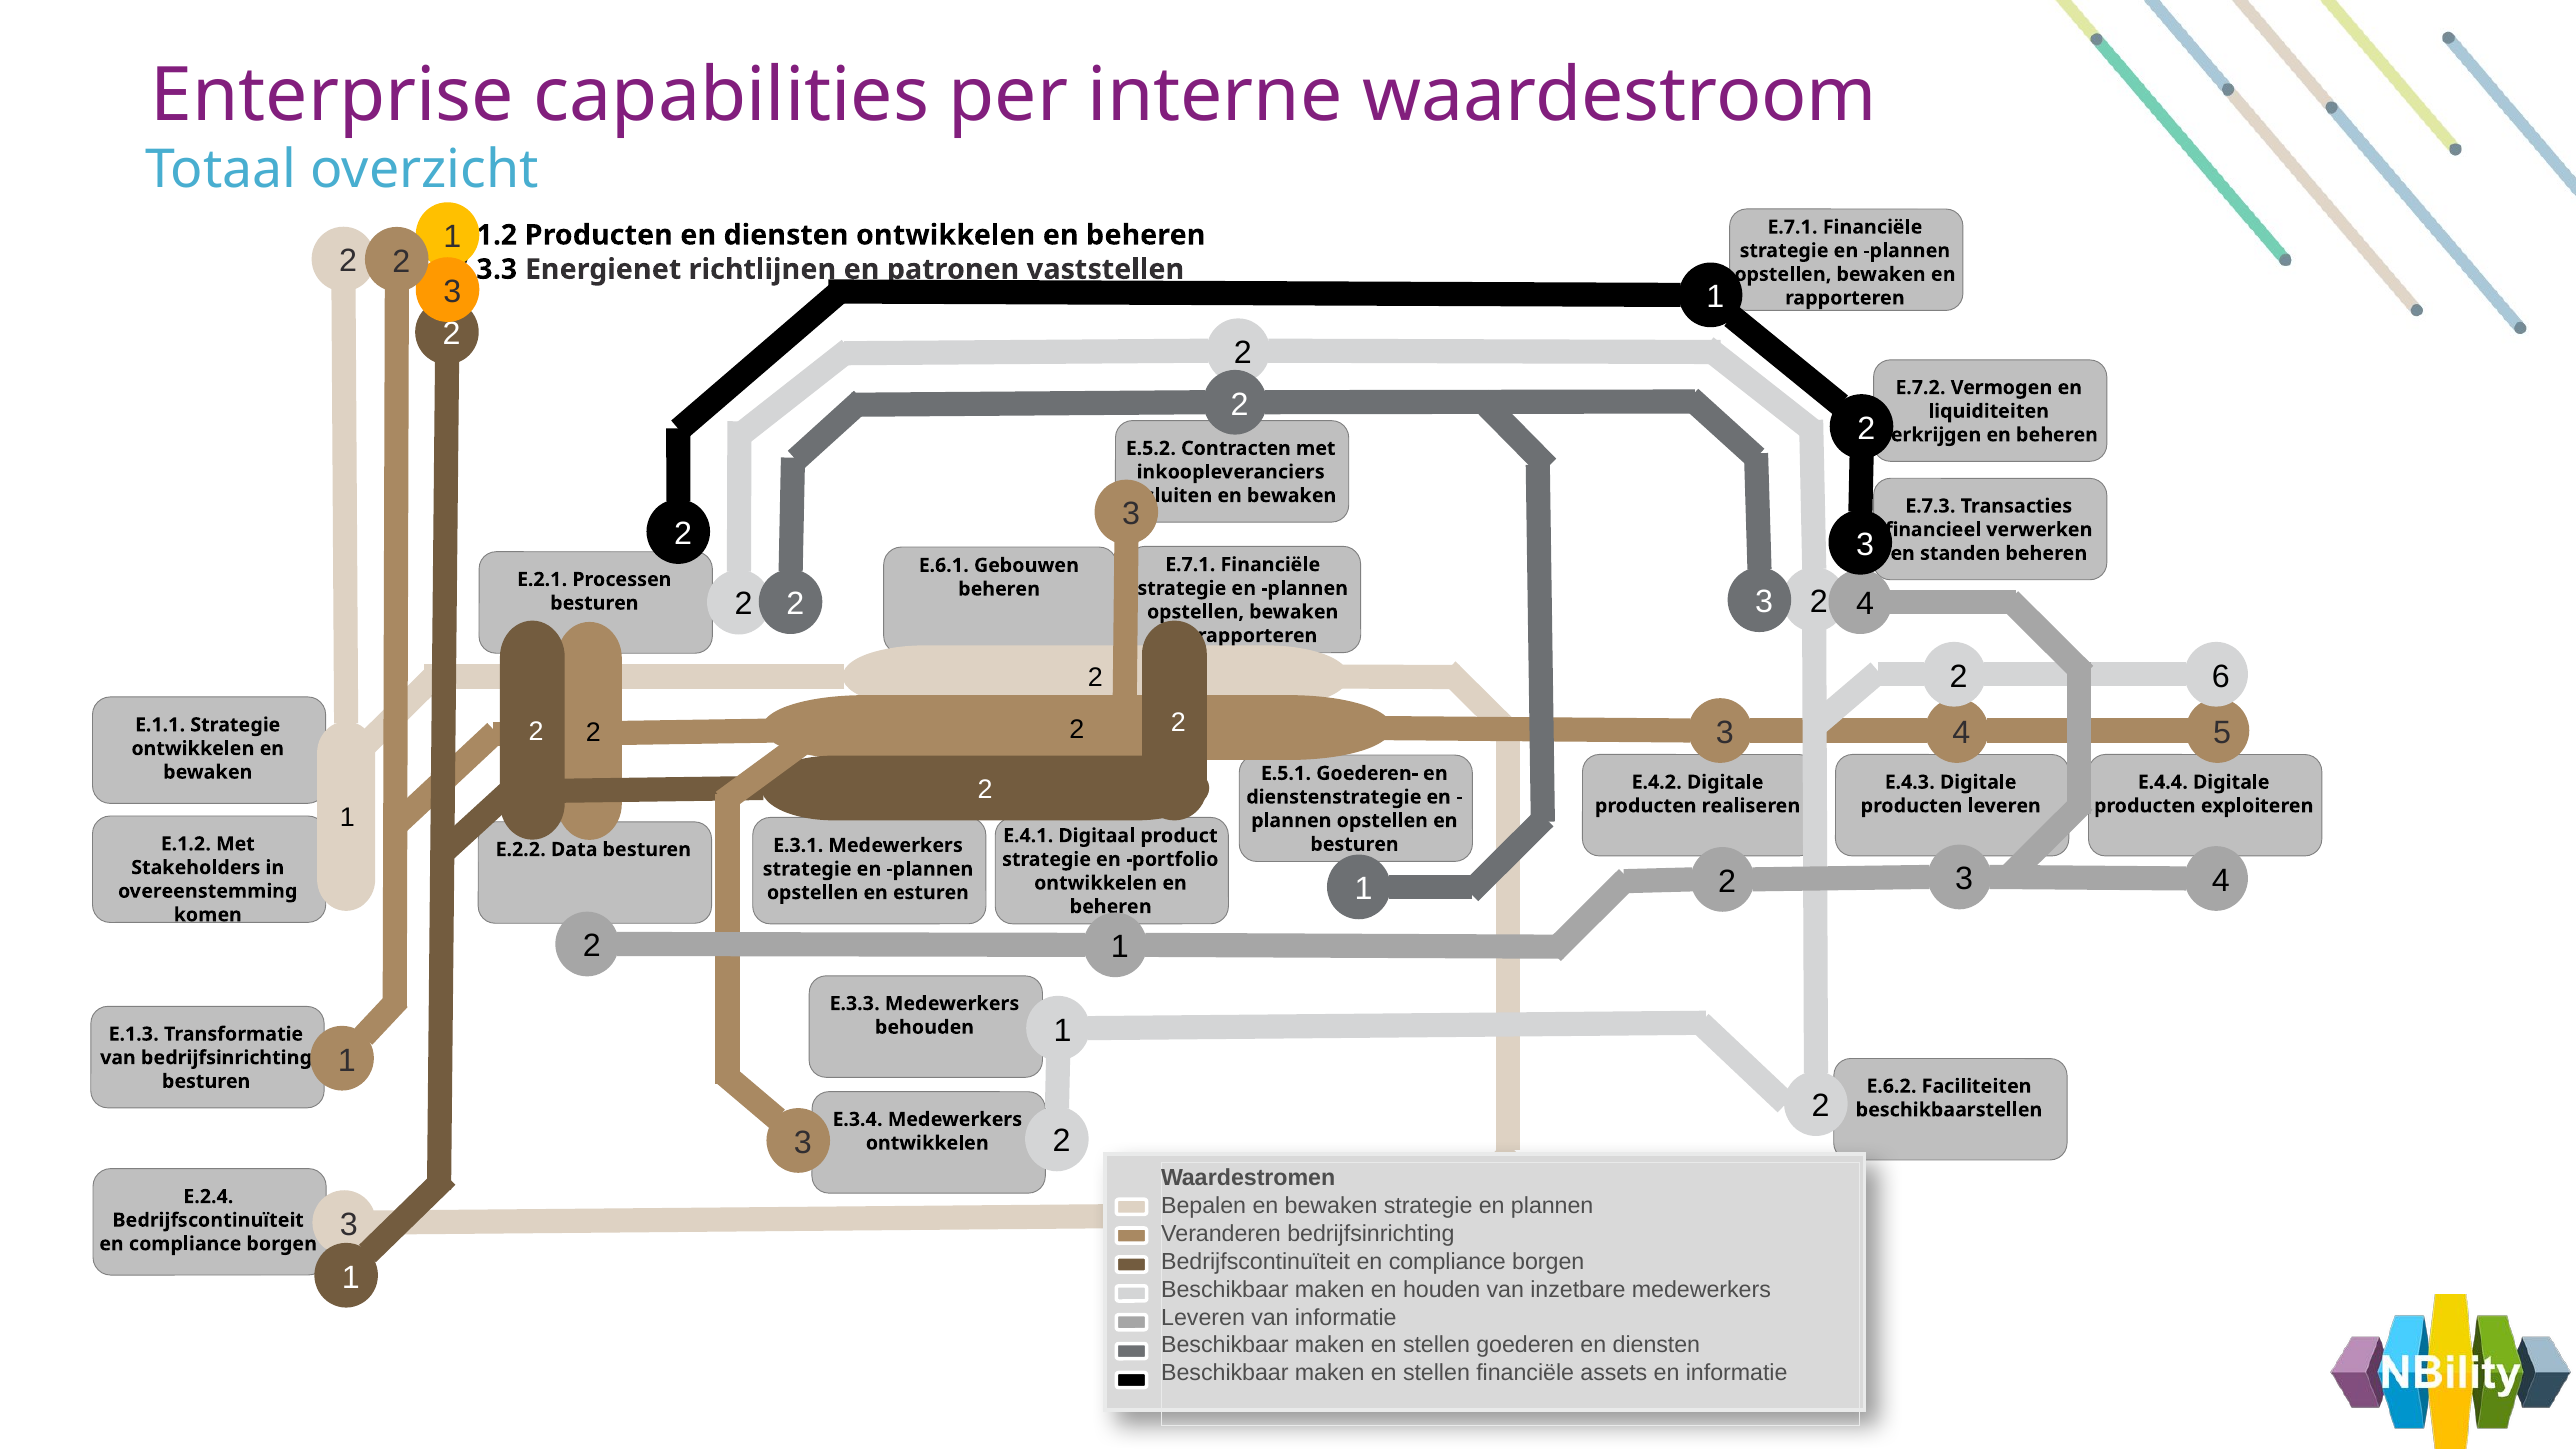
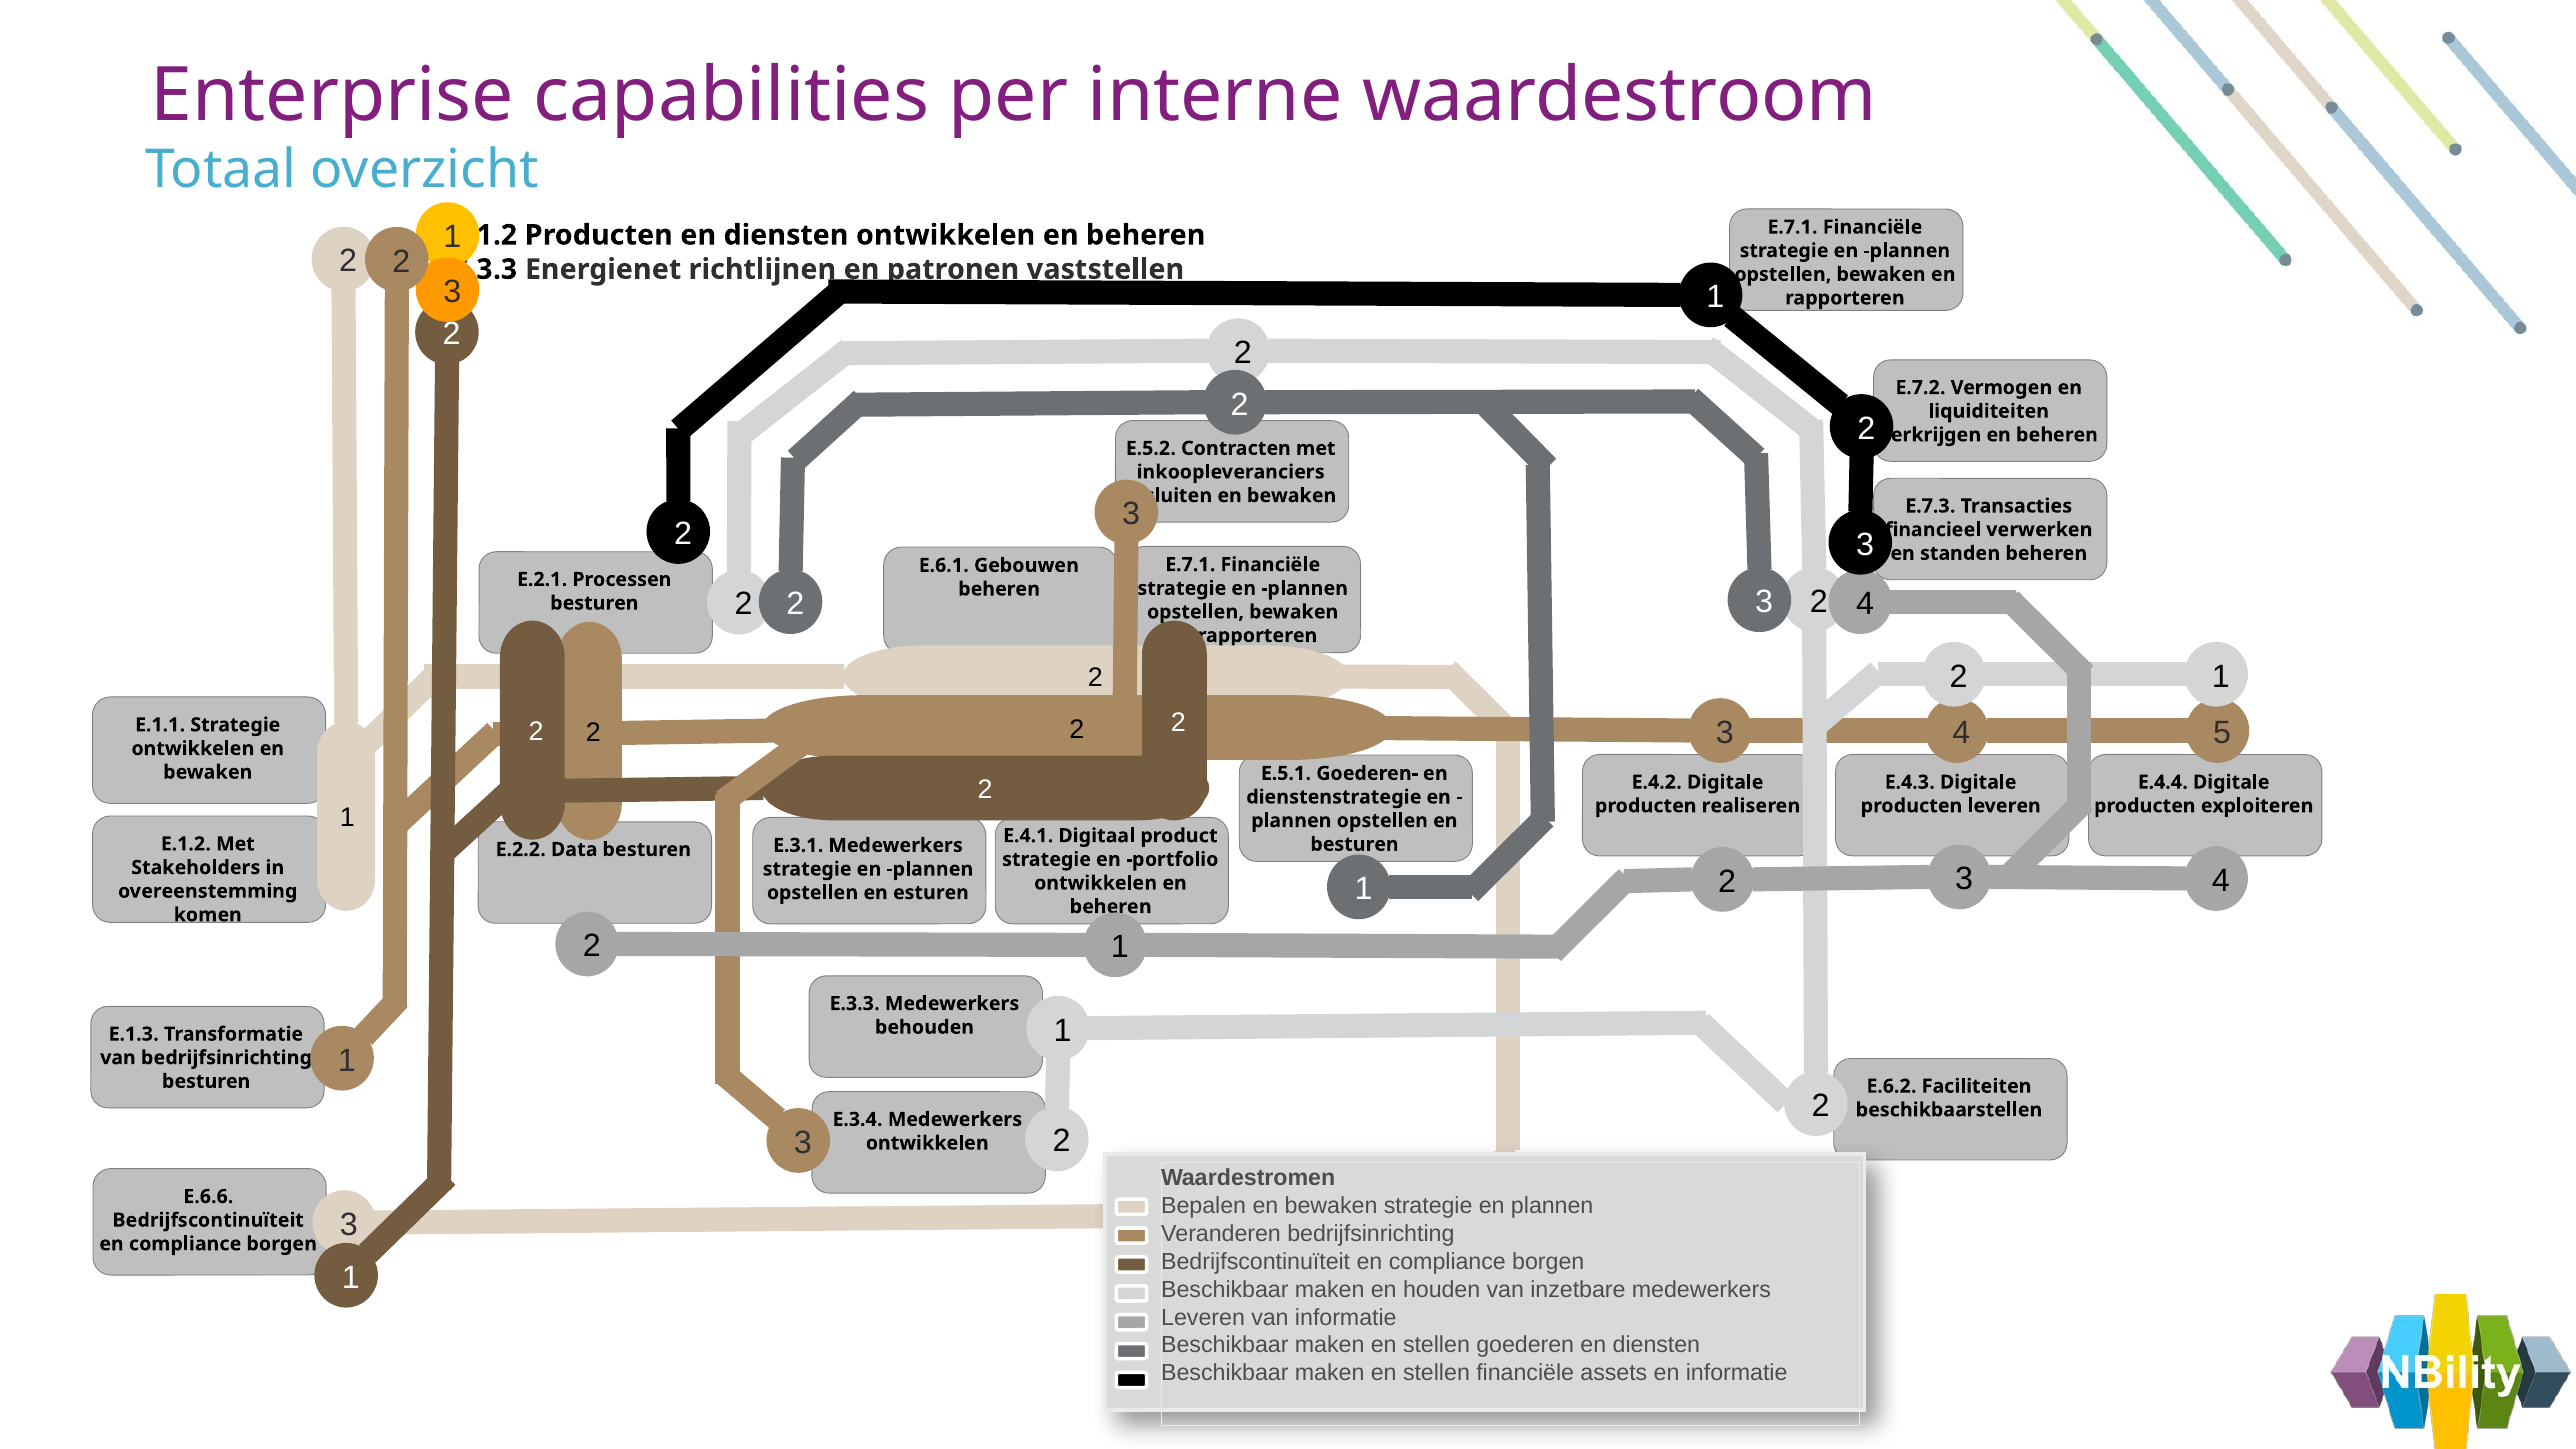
6 at (2221, 676): 6 -> 1
E.2.4: E.2.4 -> E.6.6
